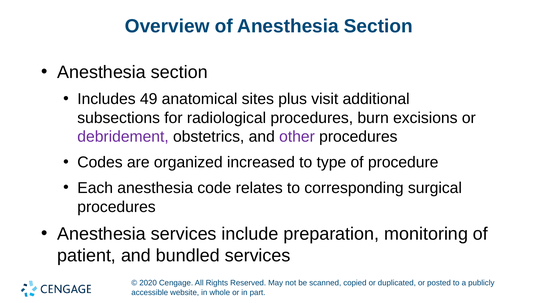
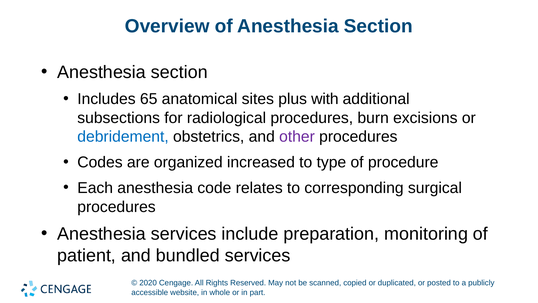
49: 49 -> 65
visit: visit -> with
debridement colour: purple -> blue
